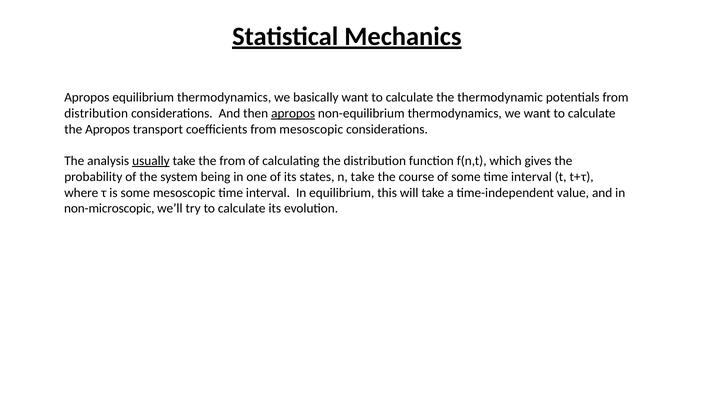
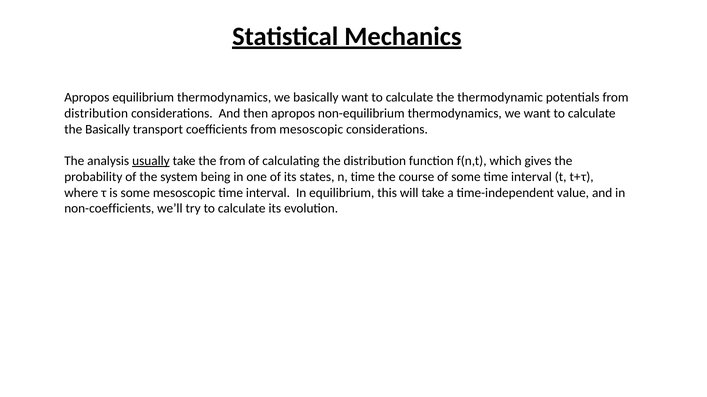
apropos at (293, 113) underline: present -> none
the Apropos: Apropos -> Basically
n take: take -> time
non-microscopic: non-microscopic -> non-coefficients
